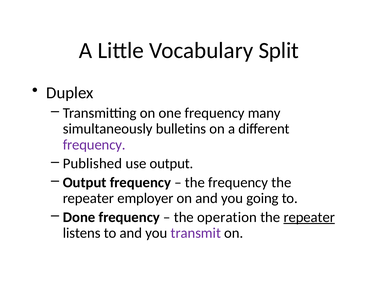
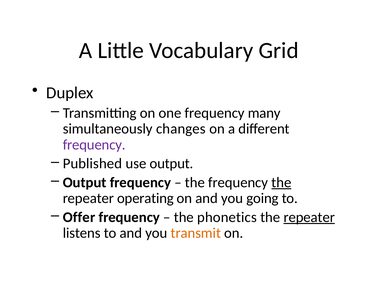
Split: Split -> Grid
bulletins: bulletins -> changes
the at (281, 182) underline: none -> present
employer: employer -> operating
Done: Done -> Offer
operation: operation -> phonetics
transmit colour: purple -> orange
